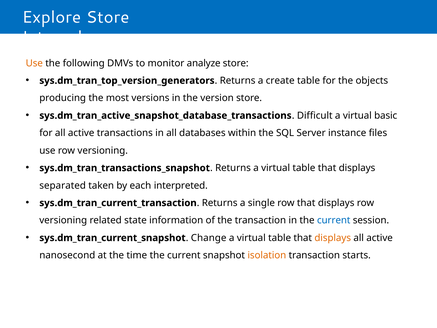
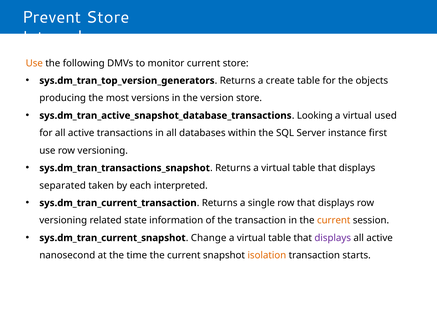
Explore: Explore -> Prevent
monitor analyze: analyze -> current
Difficult: Difficult -> Looking
basic: basic -> used
files: files -> first
current at (334, 220) colour: blue -> orange
displays at (333, 238) colour: orange -> purple
